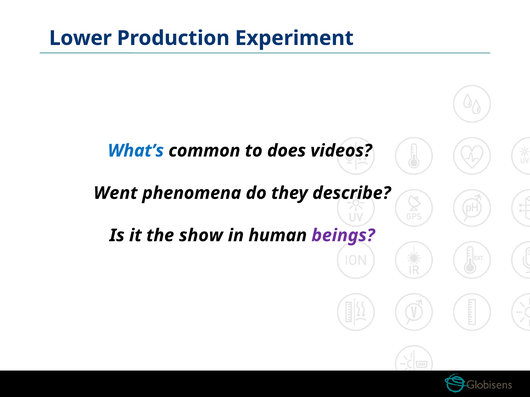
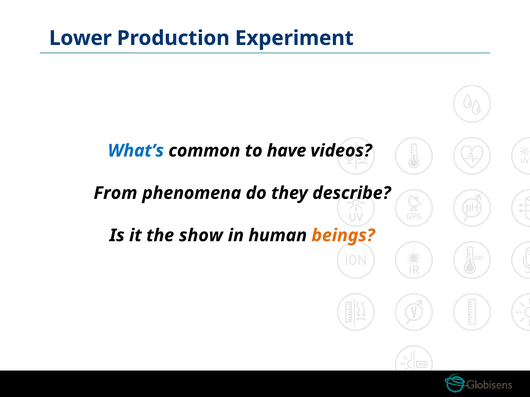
does: does -> have
Went: Went -> From
beings colour: purple -> orange
